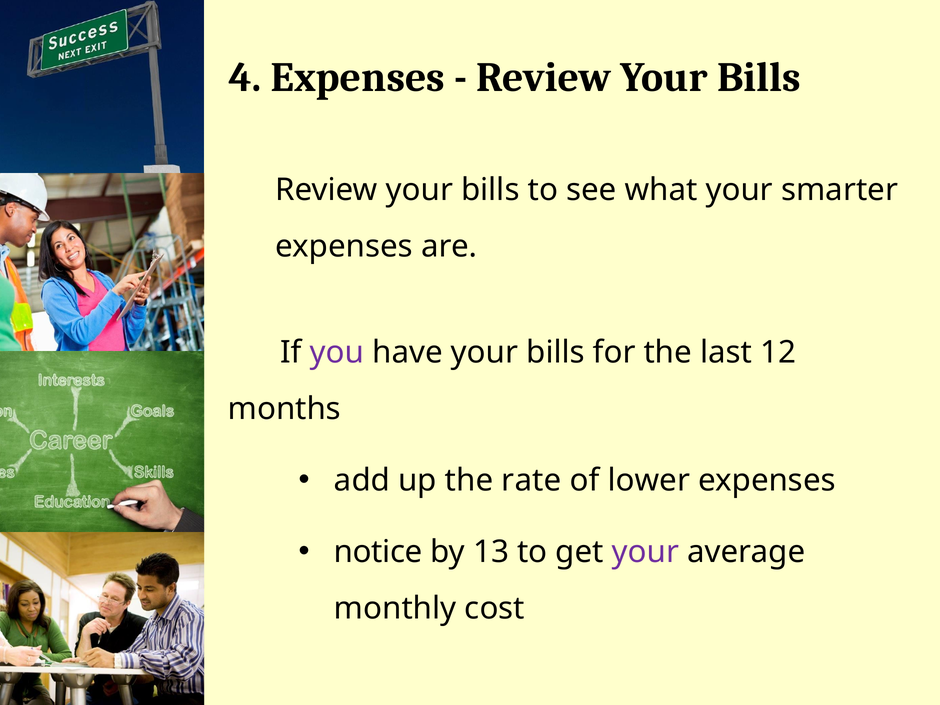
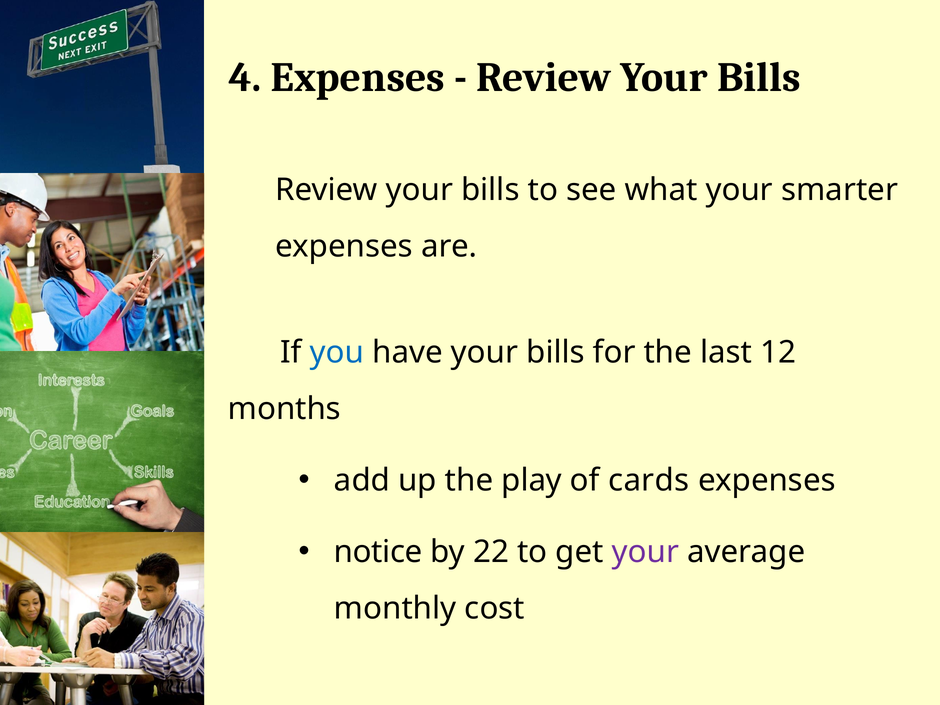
you colour: purple -> blue
rate: rate -> play
lower: lower -> cards
13: 13 -> 22
